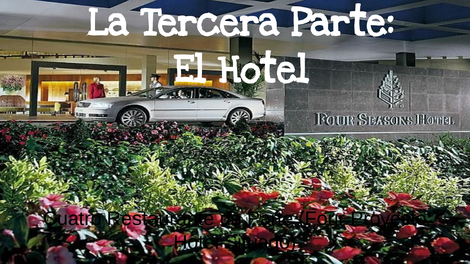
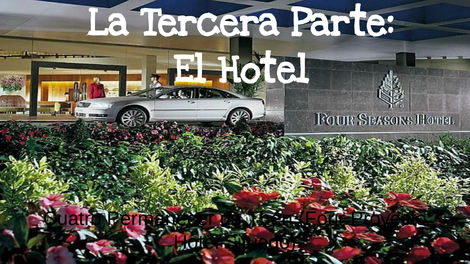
Restaurante: Restaurante -> Permanecer
de Parte: Parte -> Then
